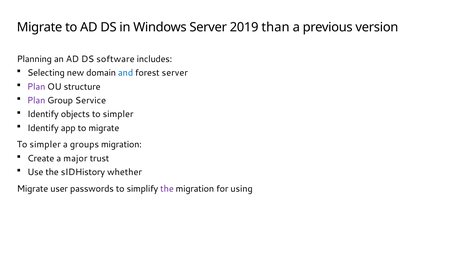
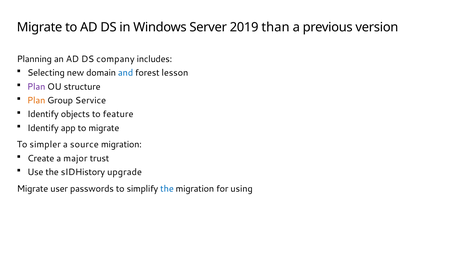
software: software -> company
forest server: server -> lesson
Plan at (36, 100) colour: purple -> orange
objects to simpler: simpler -> feature
groups: groups -> source
whether: whether -> upgrade
the at (167, 188) colour: purple -> blue
